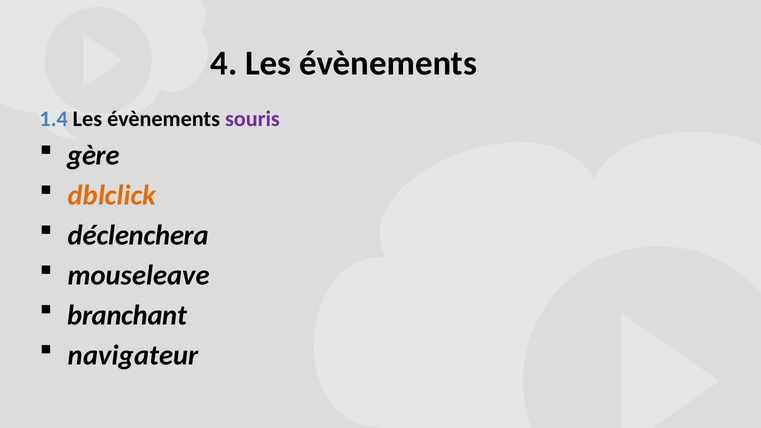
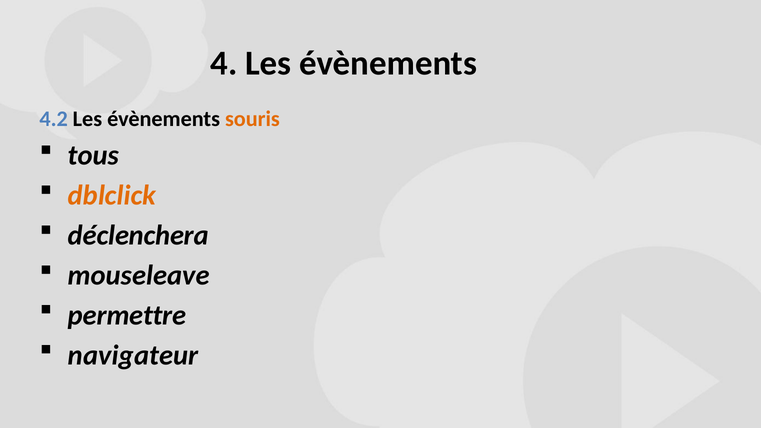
1.4: 1.4 -> 4.2
souris colour: purple -> orange
gère: gère -> tous
branchant: branchant -> permettre
